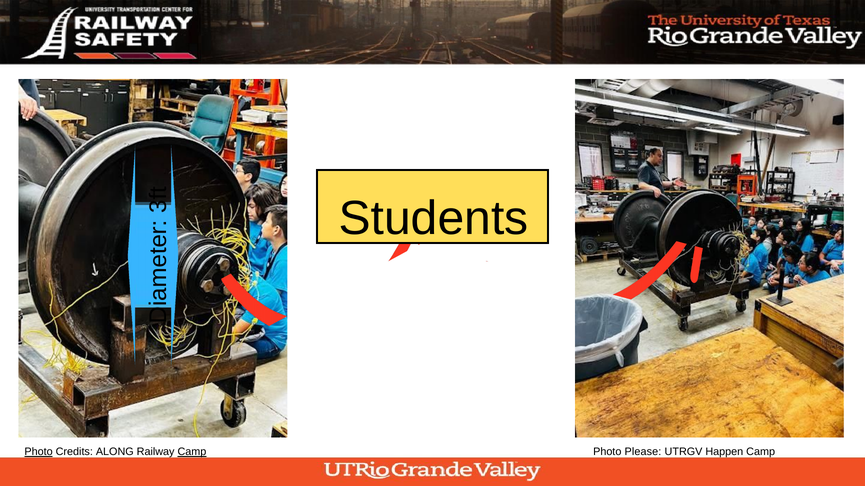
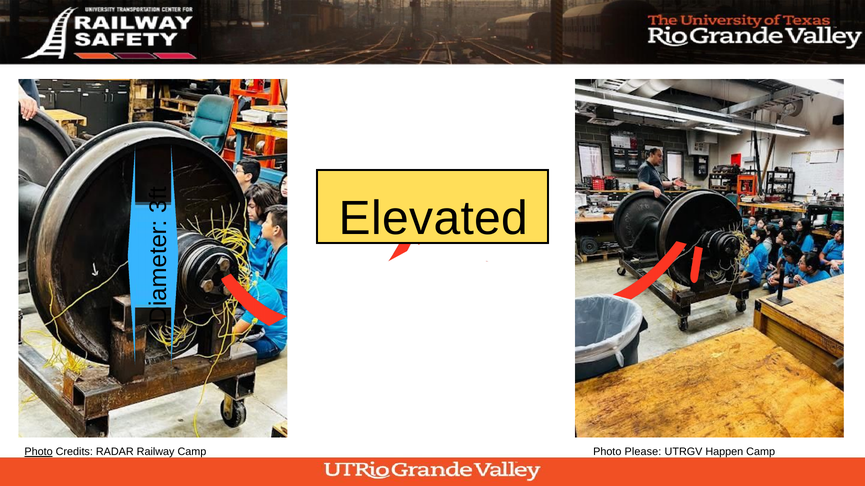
Students: Students -> Elevated
ALONG: ALONG -> RADAR
Camp at (192, 452) underline: present -> none
